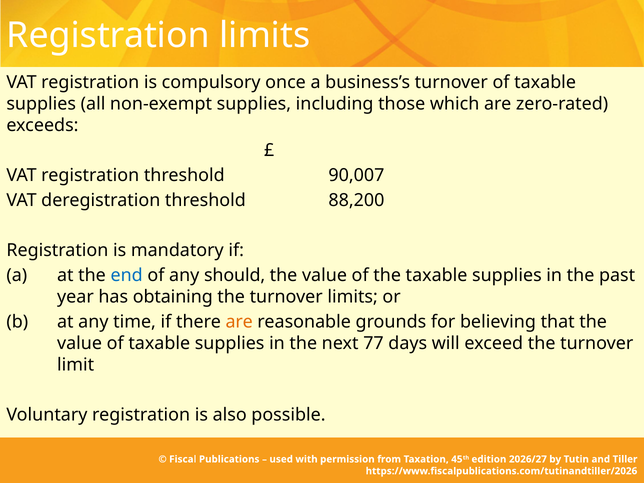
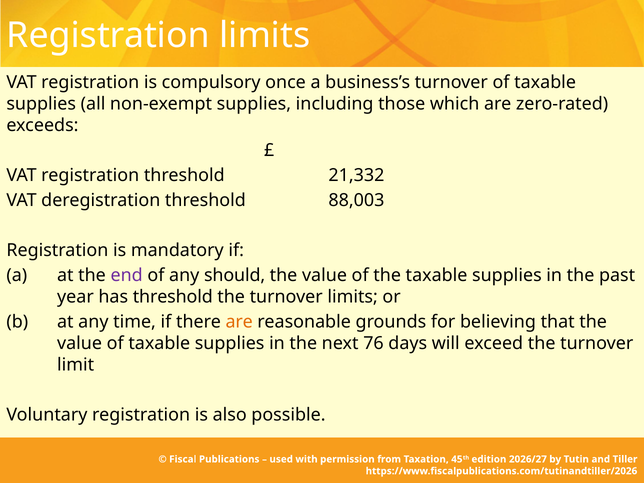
90,007: 90,007 -> 21,332
88,200: 88,200 -> 88,003
end colour: blue -> purple
has obtaining: obtaining -> threshold
77: 77 -> 76
